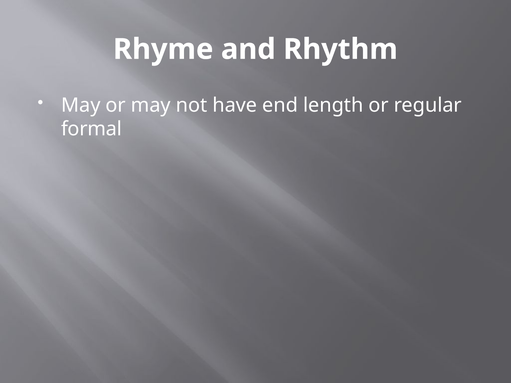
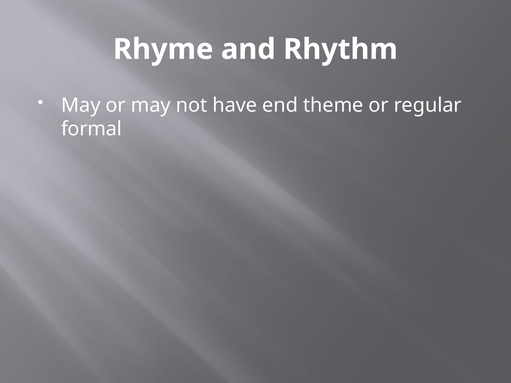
length: length -> theme
